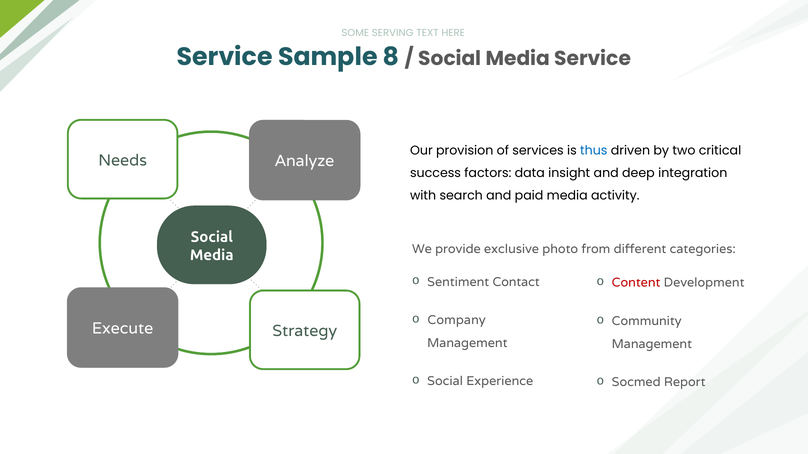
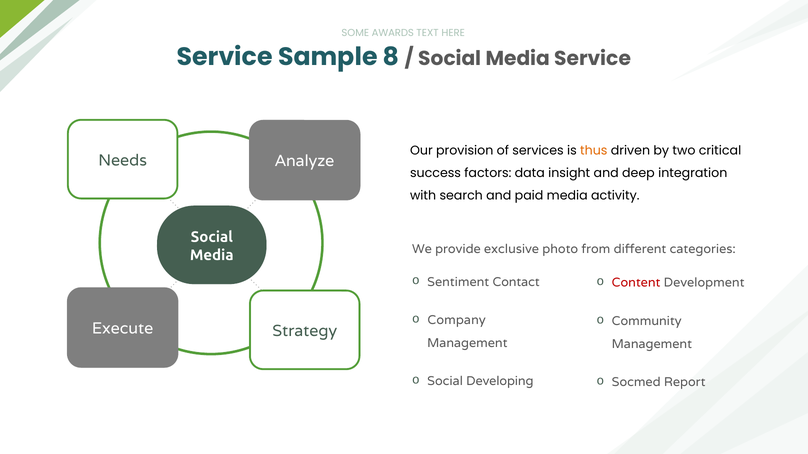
SERVING: SERVING -> AWARDS
thus colour: blue -> orange
Experience: Experience -> Developing
